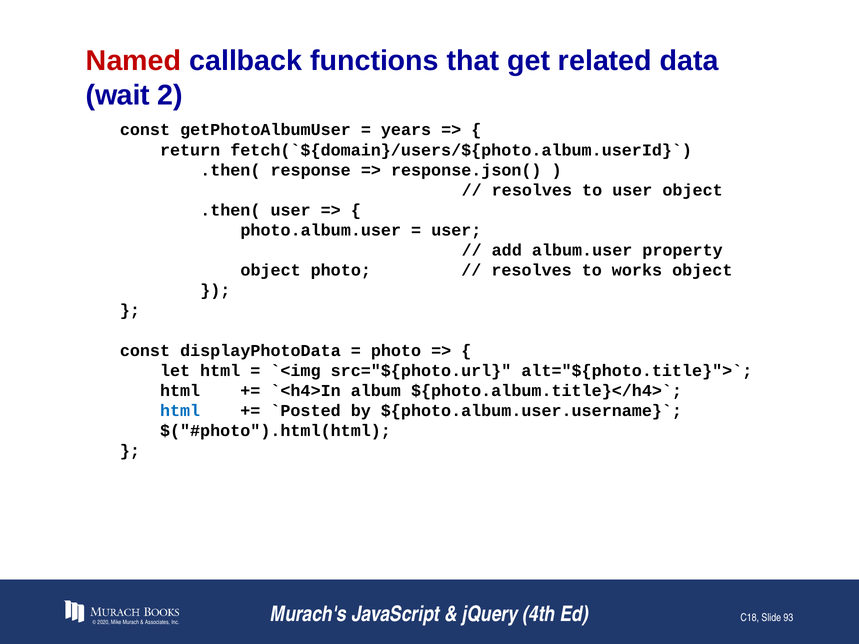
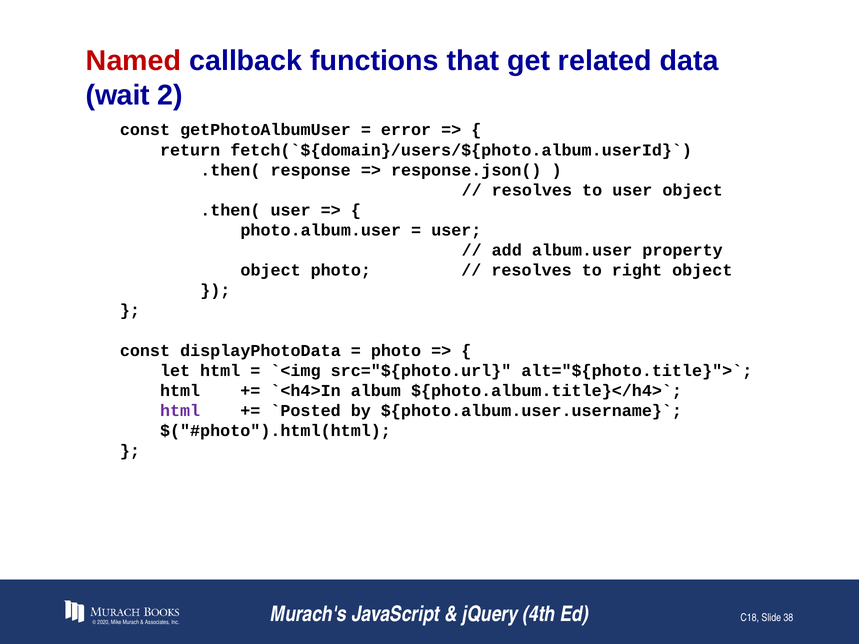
years: years -> error
works: works -> right
html at (180, 411) colour: blue -> purple
93: 93 -> 38
